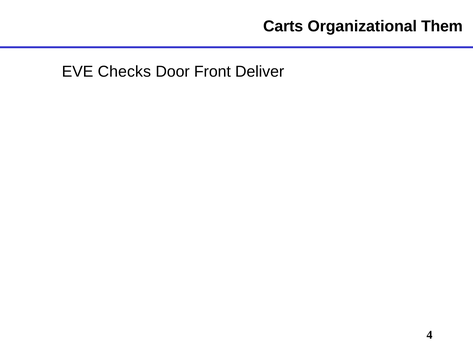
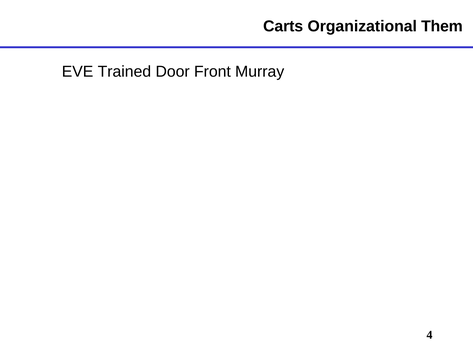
Checks: Checks -> Trained
Deliver: Deliver -> Murray
